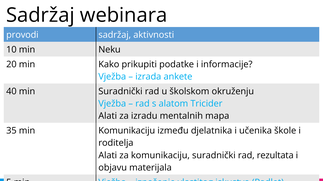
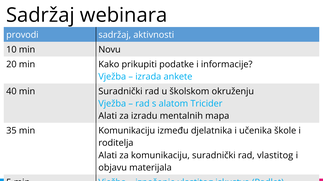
Neku: Neku -> Novu
rad rezultata: rezultata -> vlastitog
